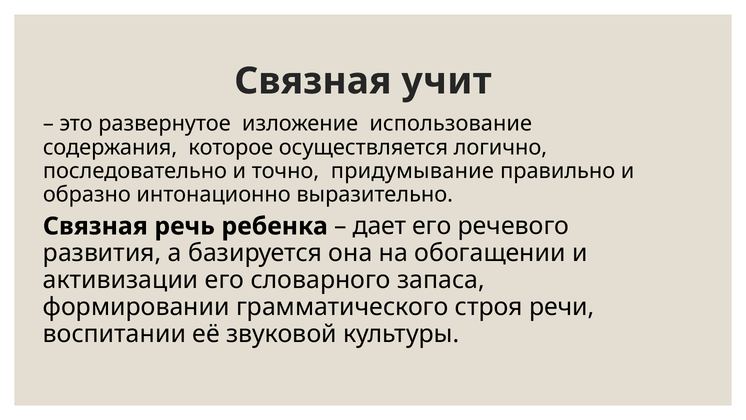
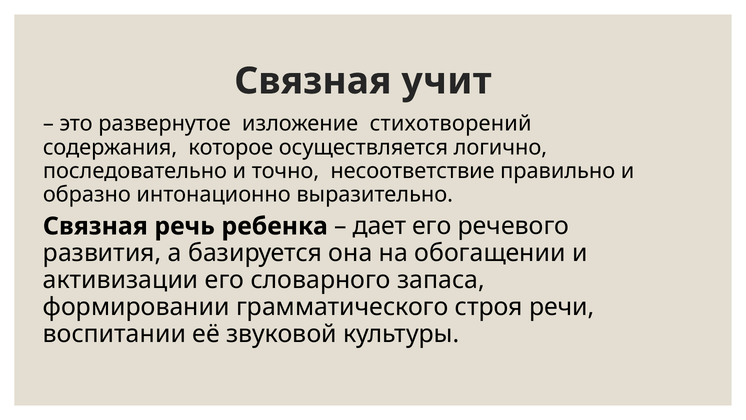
использование: использование -> стихотворений
придумывание: придумывание -> несоответствие
